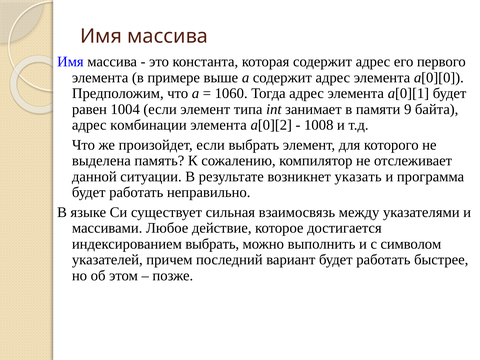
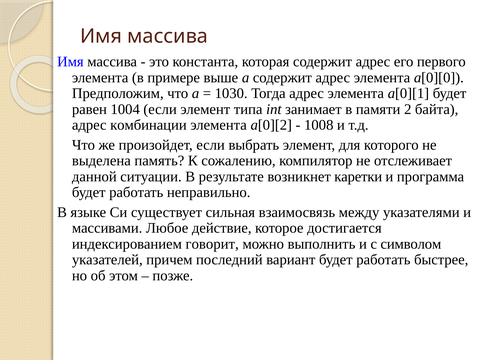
1060: 1060 -> 1030
9: 9 -> 2
указать: указать -> каретки
индексированием выбрать: выбрать -> говорит
